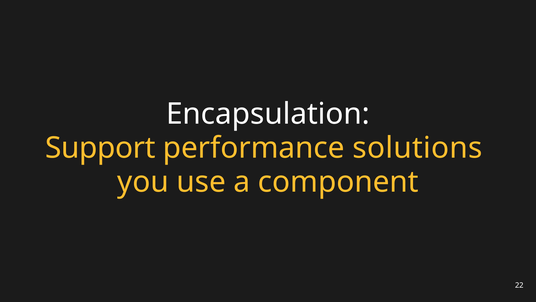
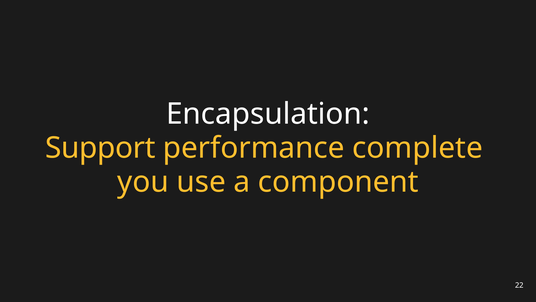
solutions: solutions -> complete
